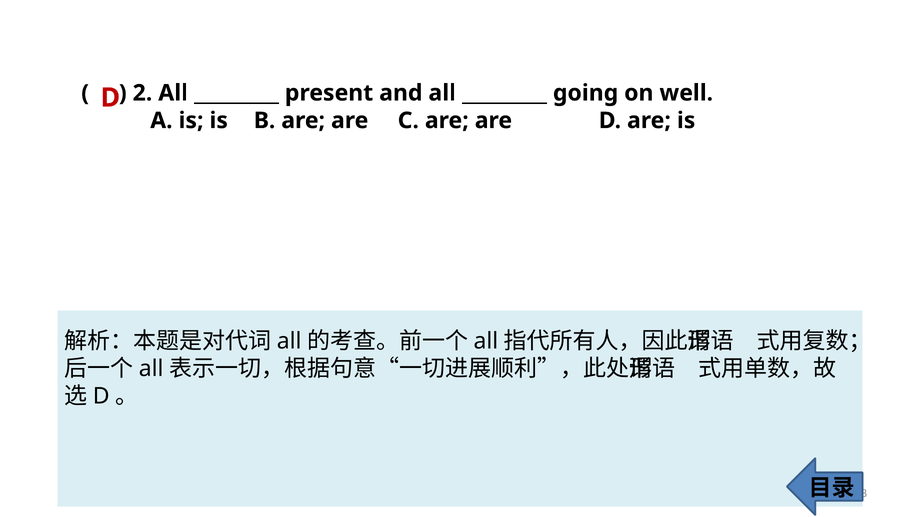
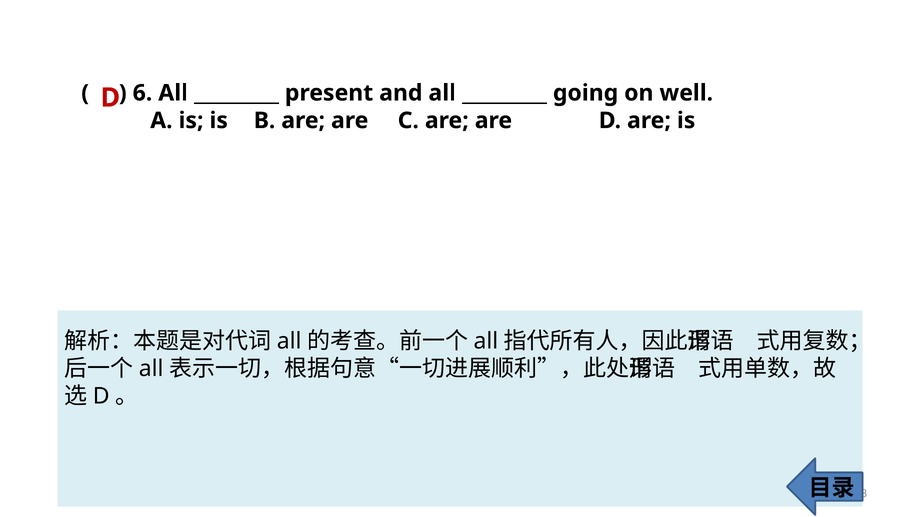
2: 2 -> 6
